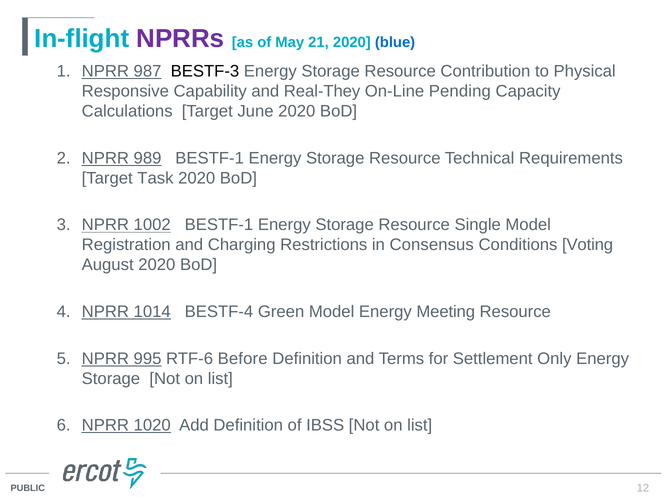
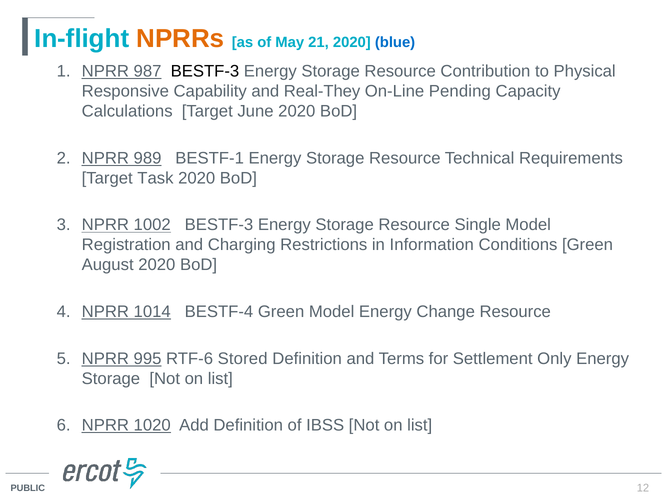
NPRRs colour: purple -> orange
1002 BESTF-1: BESTF-1 -> BESTF-3
Consensus: Consensus -> Information
Conditions Voting: Voting -> Green
Meeting: Meeting -> Change
Before: Before -> Stored
